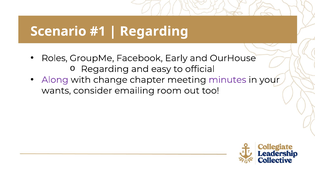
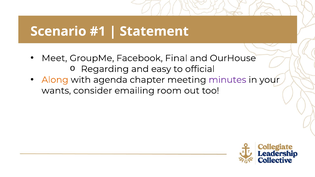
Regarding at (154, 31): Regarding -> Statement
Roles: Roles -> Meet
Early: Early -> Final
Along colour: purple -> orange
change: change -> agenda
